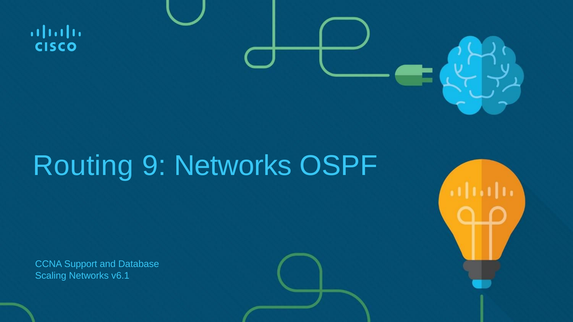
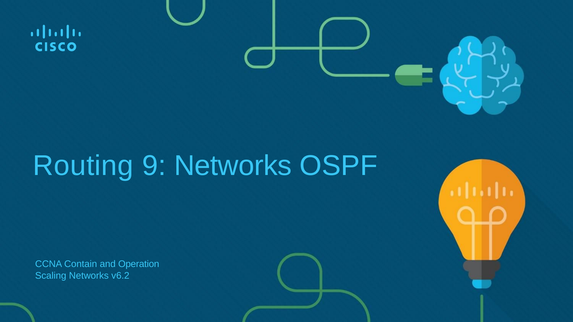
Support: Support -> Contain
Database: Database -> Operation
v6.1: v6.1 -> v6.2
